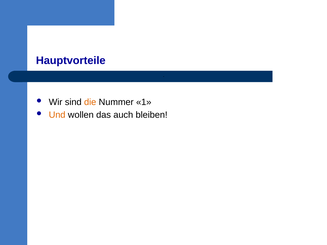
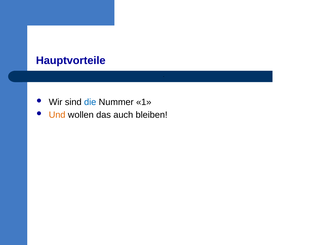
die colour: orange -> blue
